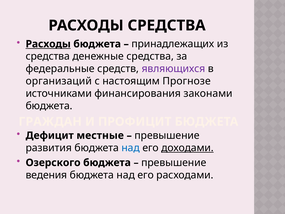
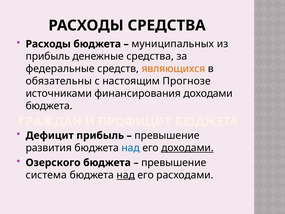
Расходы at (48, 44) underline: present -> none
принадлежащих: принадлежащих -> муниципальных
средства at (48, 56): средства -> прибыль
являющихся colour: purple -> orange
организаций: организаций -> обязательны
финансирования законами: законами -> доходами
Дефицит местные: местные -> прибыль
ведения: ведения -> система
над at (126, 175) underline: none -> present
